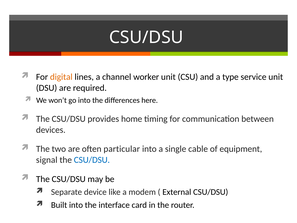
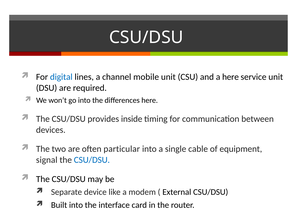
digital colour: orange -> blue
worker: worker -> mobile
a type: type -> here
home: home -> inside
